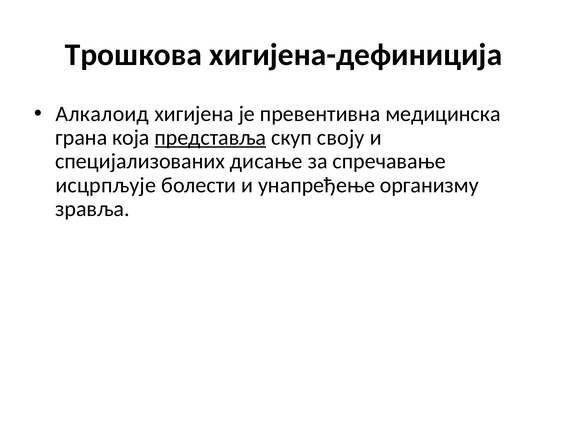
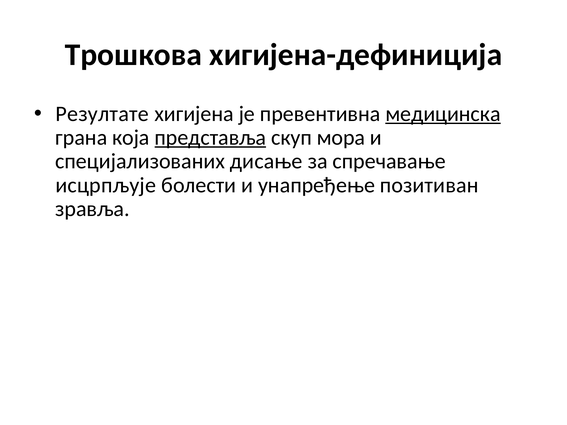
Алкалоид: Алкалоид -> Резултате
медицинска underline: none -> present
своју: своју -> мора
организму: организму -> позитиван
